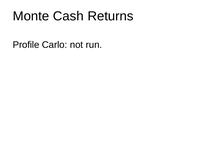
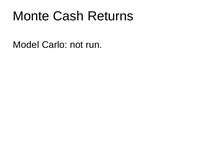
Profile: Profile -> Model
